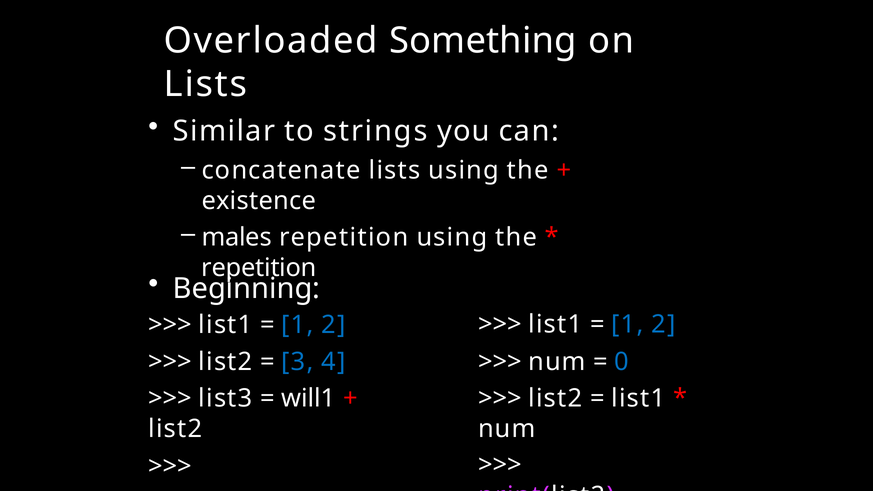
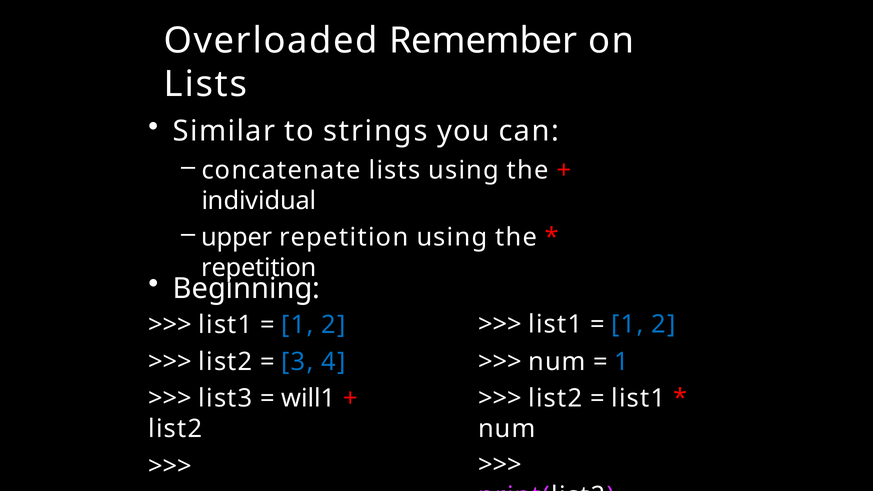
Something: Something -> Remember
existence: existence -> individual
males: males -> upper
0 at (622, 362): 0 -> 1
